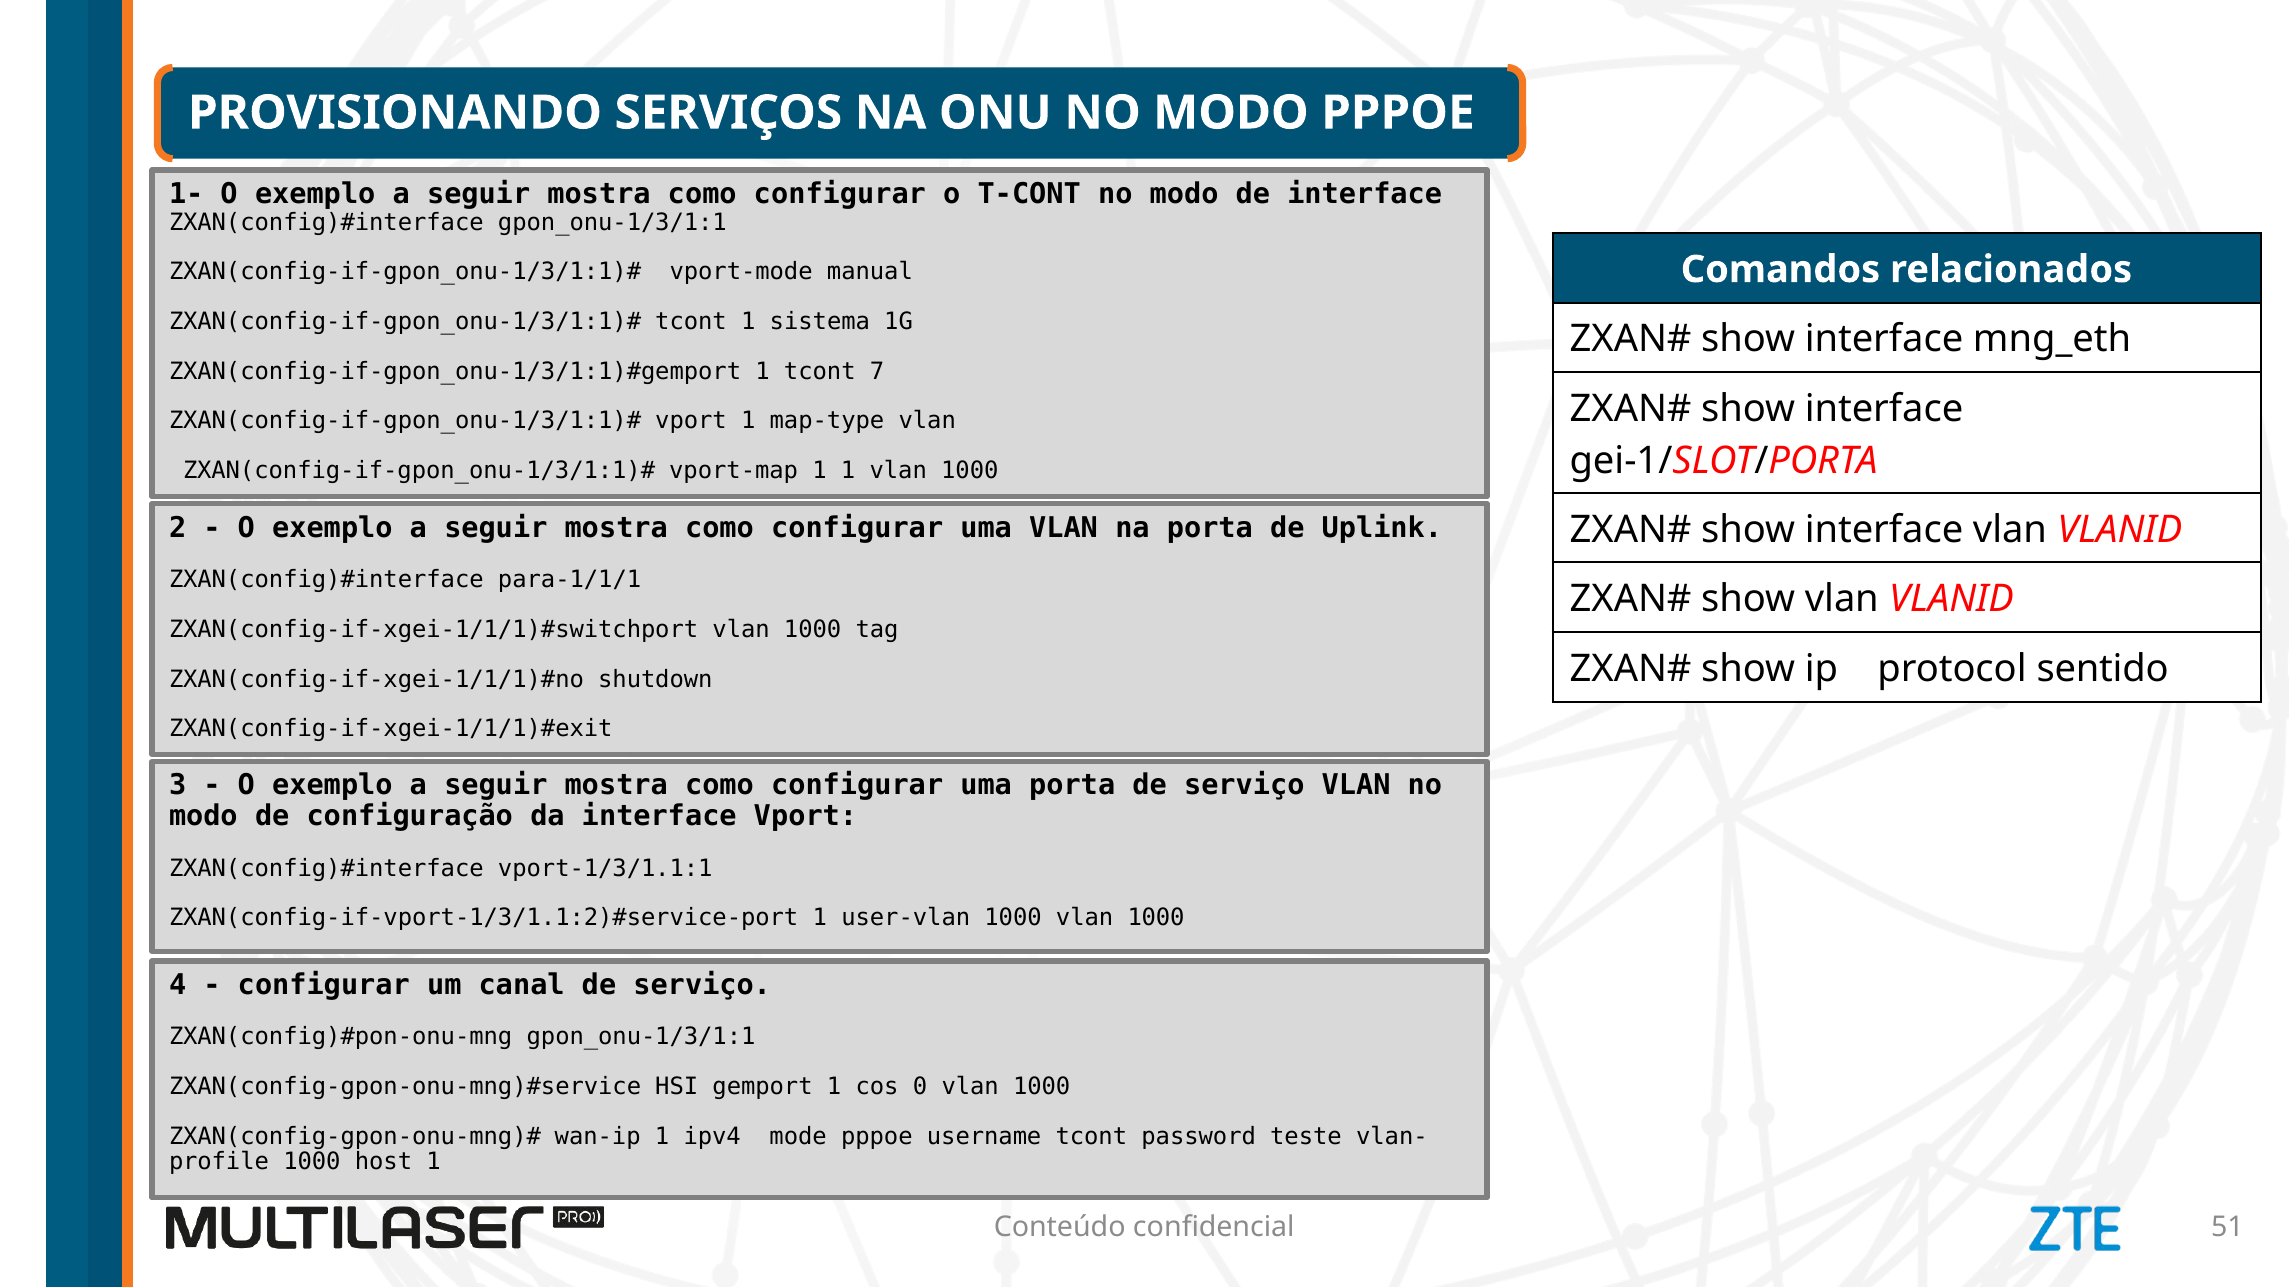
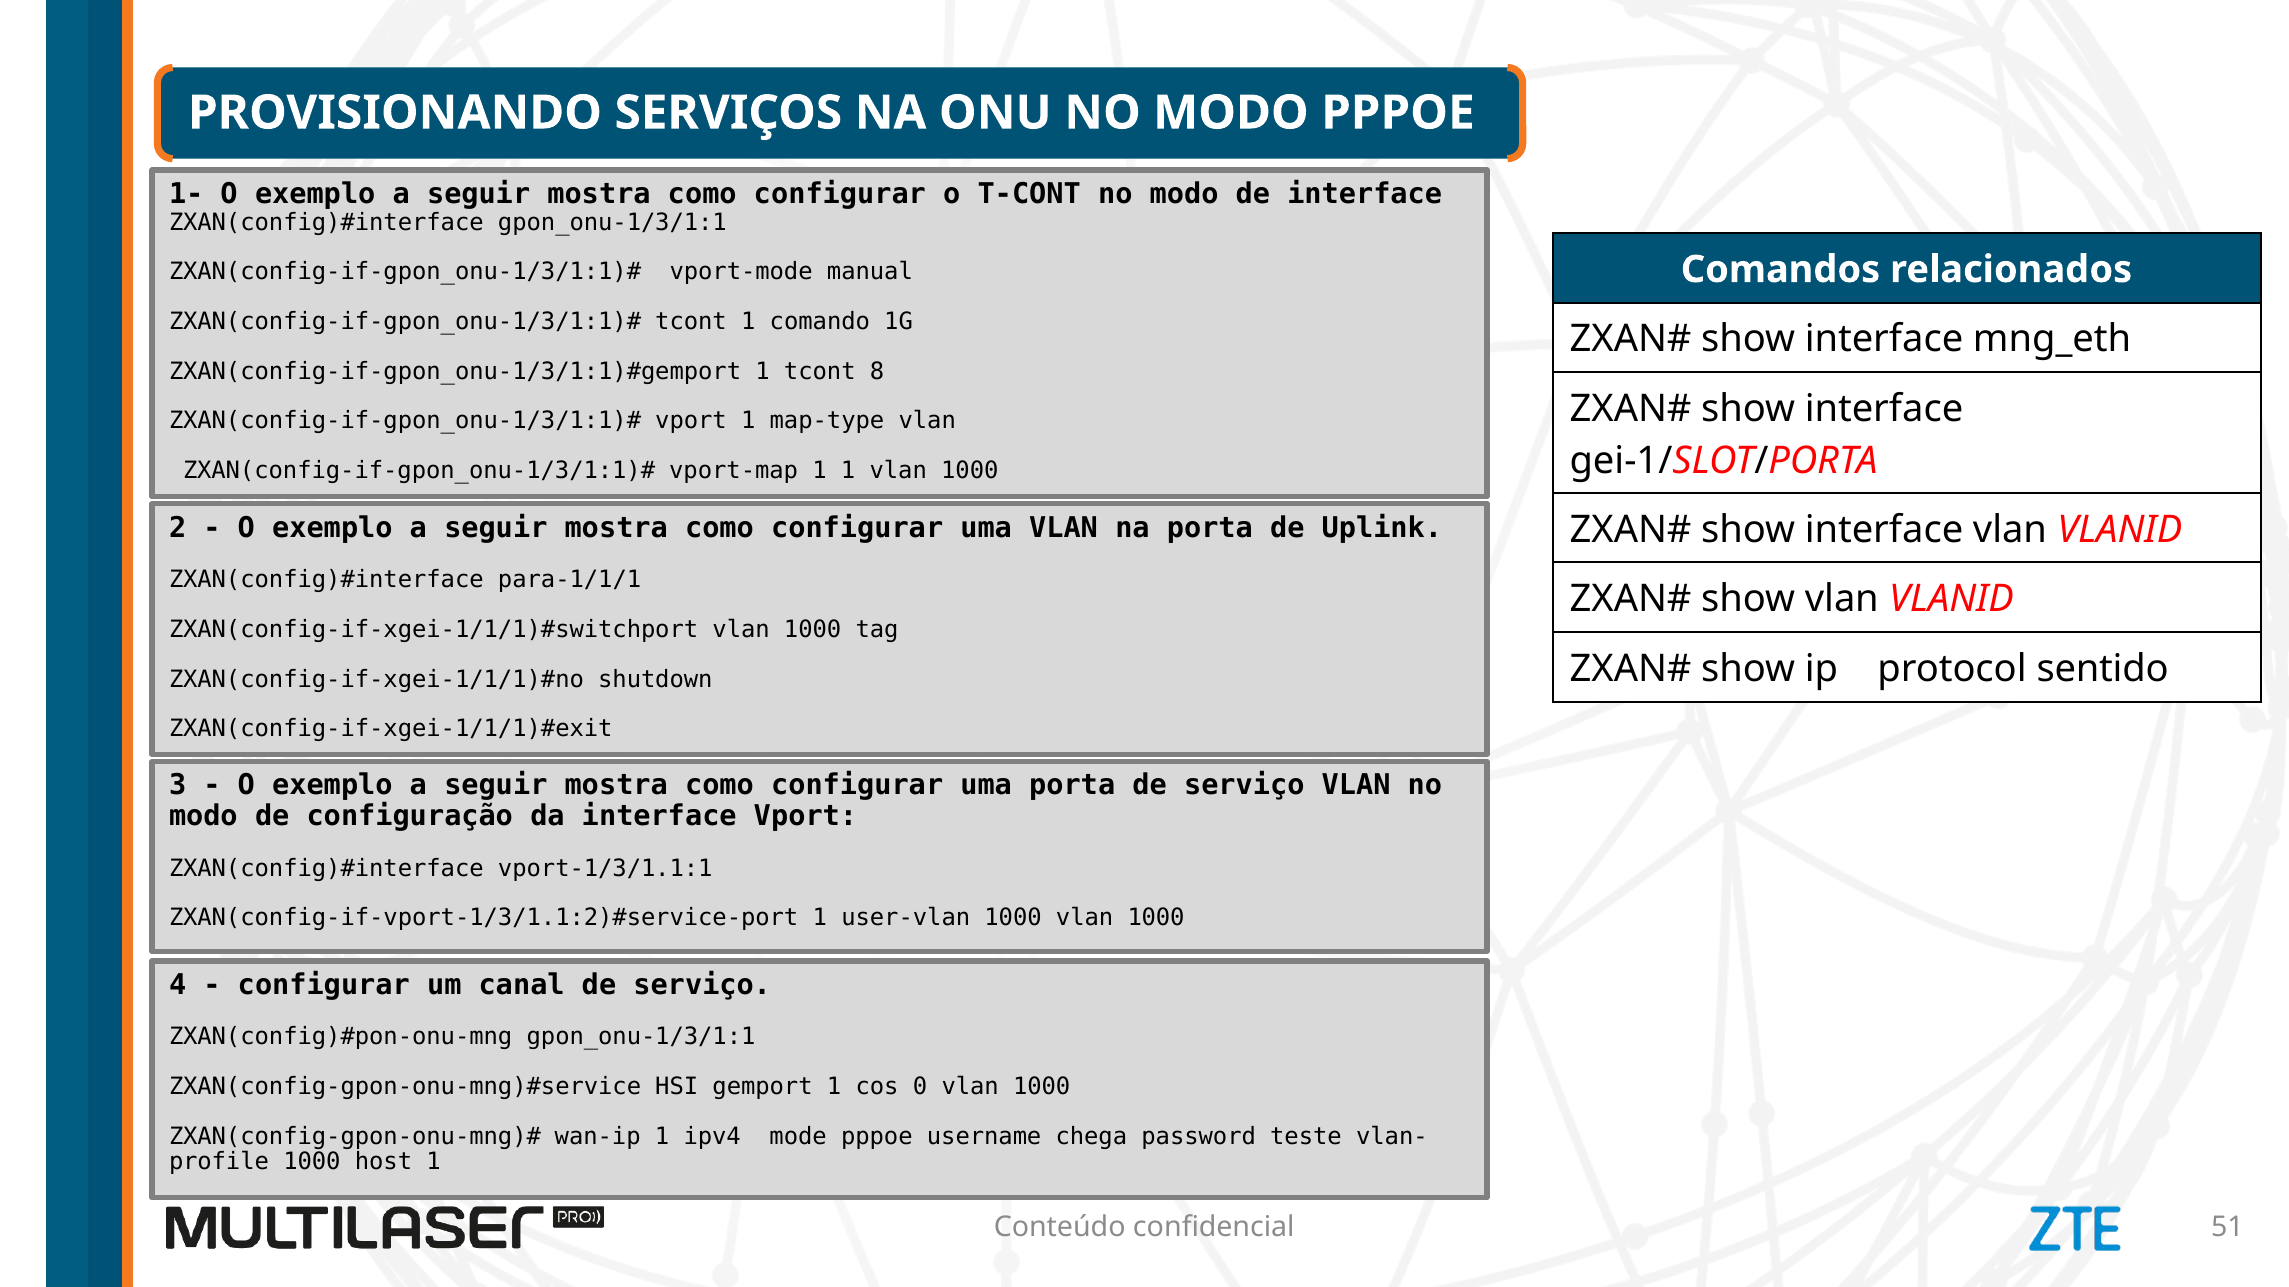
sistema: sistema -> comando
7: 7 -> 8
username tcont: tcont -> chega
